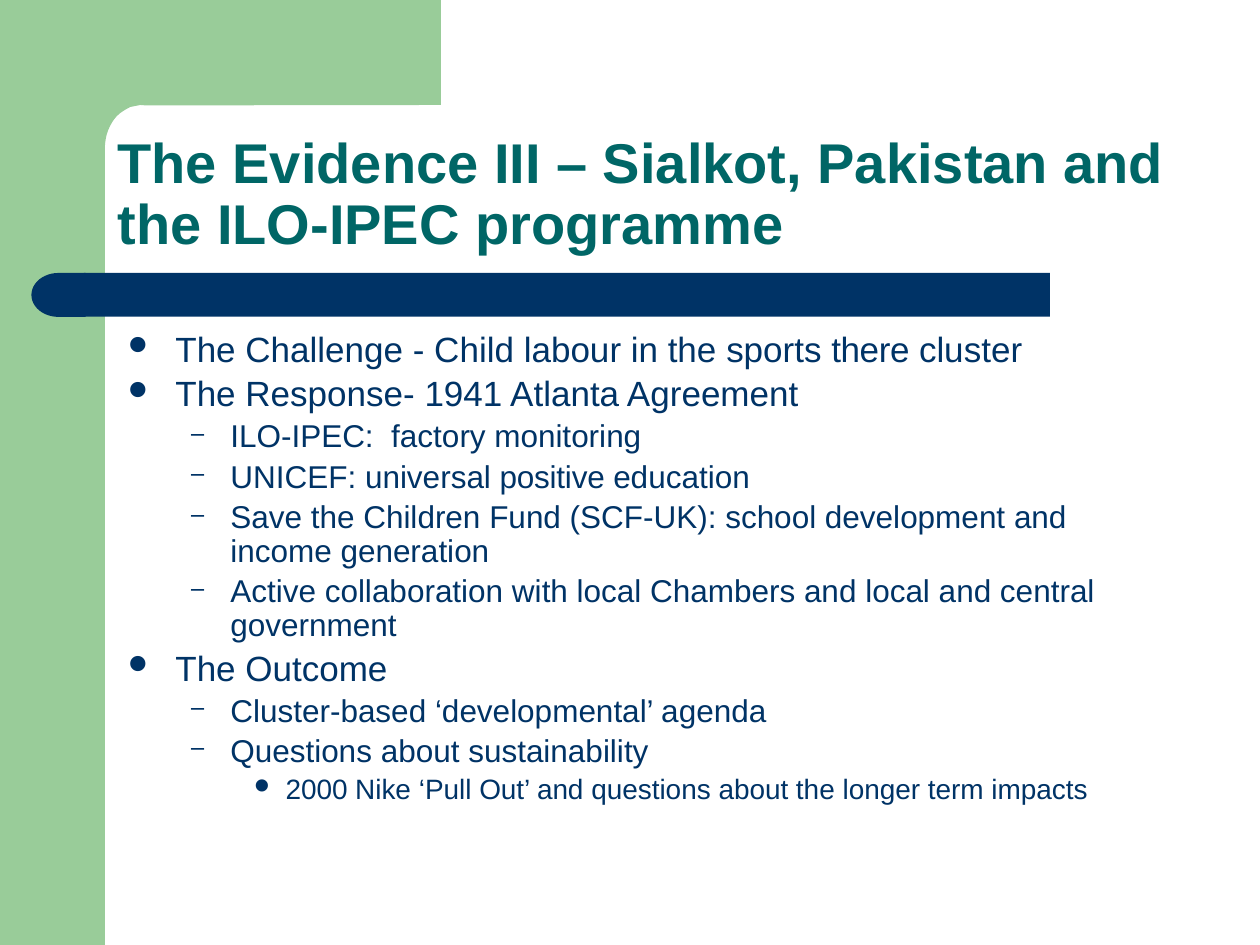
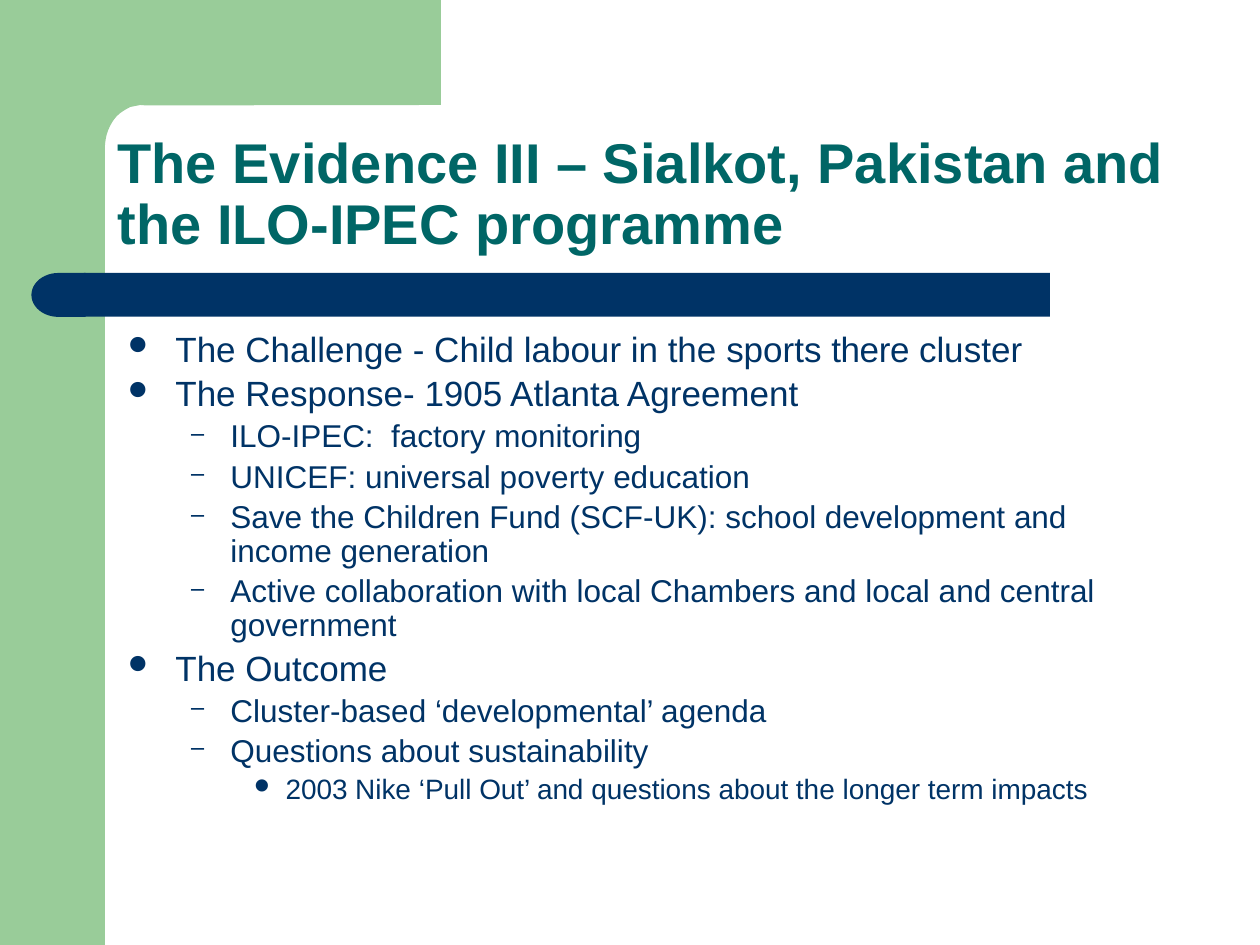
1941: 1941 -> 1905
positive: positive -> poverty
2000: 2000 -> 2003
